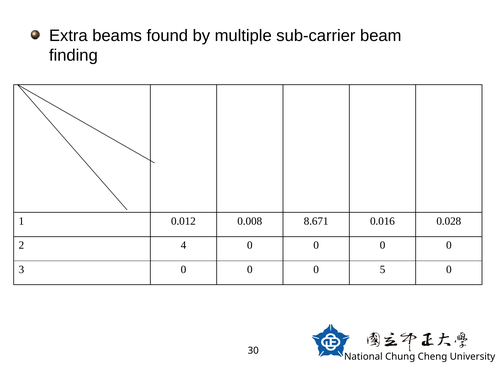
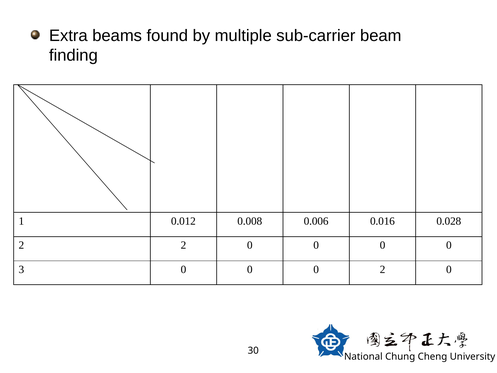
8.671: 8.671 -> 0.006
2 4: 4 -> 2
0 5: 5 -> 2
